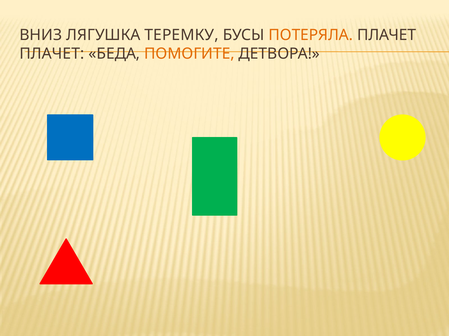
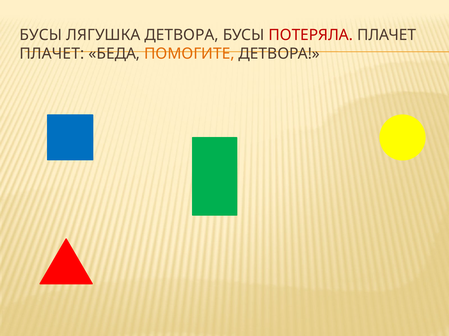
ВНИЗ at (41, 35): ВНИЗ -> БУСЫ
ЛЯГУШКА ТЕРЕМКУ: ТЕРЕМКУ -> ДЕТВОРА
ПОТЕРЯЛА colour: orange -> red
